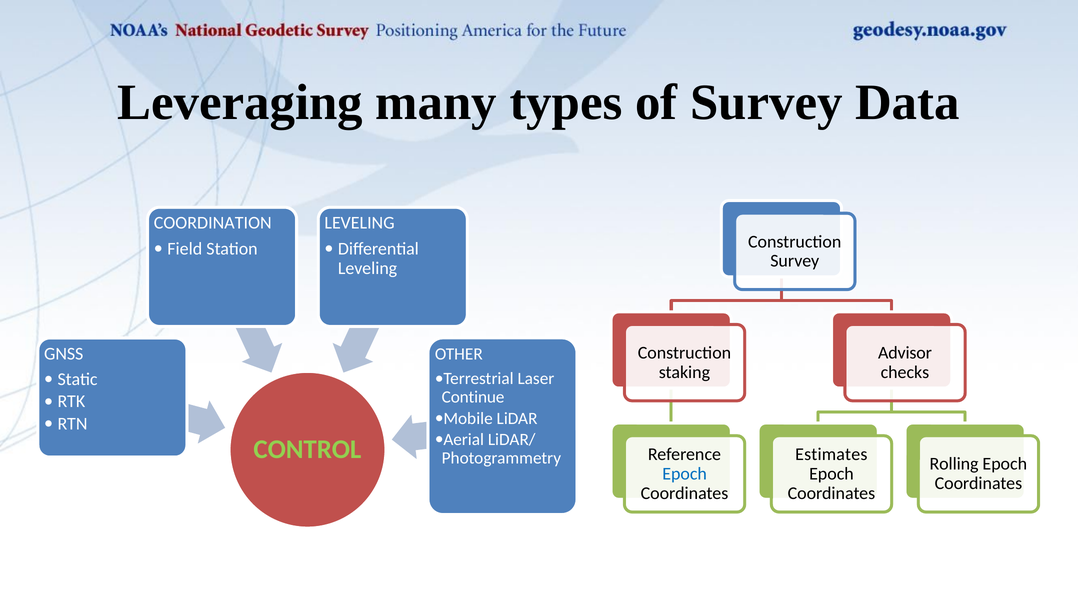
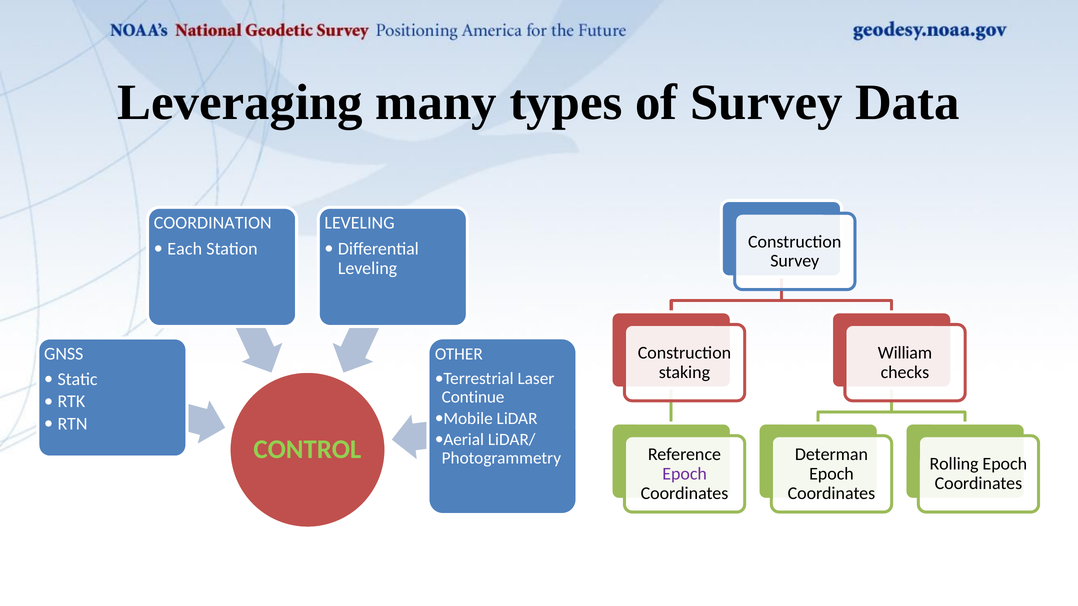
Field: Field -> Each
Advisor: Advisor -> William
Estimates: Estimates -> Determan
Epoch at (685, 474) colour: blue -> purple
